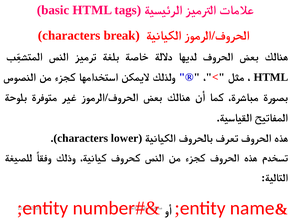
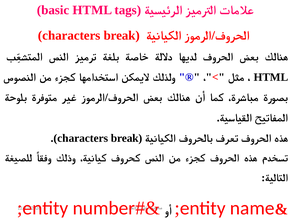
lower at (125, 138): lower -> break
